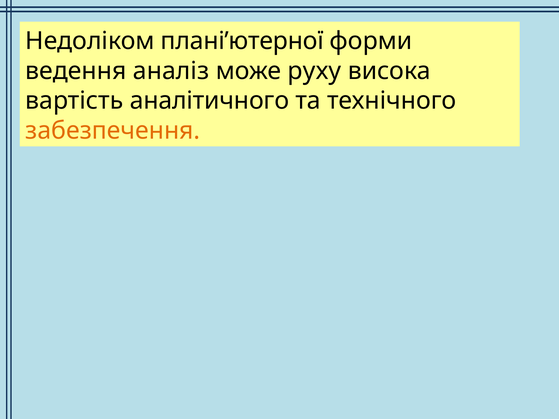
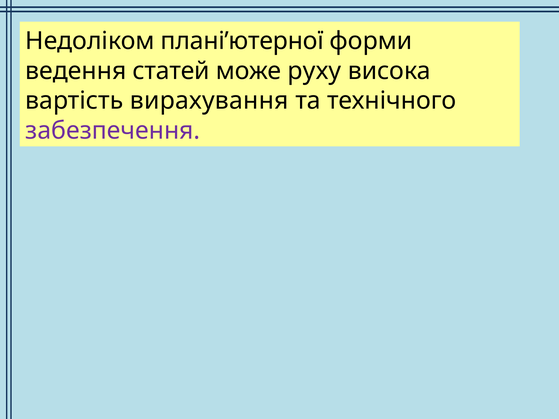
аналіз: аналіз -> статей
аналітичного: аналітичного -> вирахування
забезпечення colour: orange -> purple
